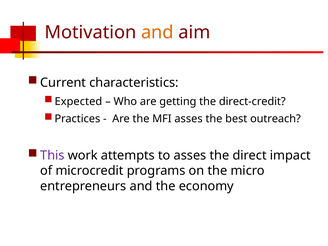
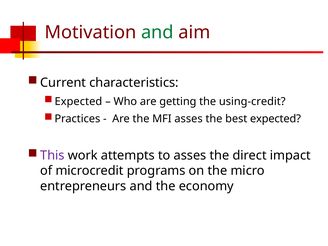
and at (157, 32) colour: orange -> green
direct-credit: direct-credit -> using-credit
best outreach: outreach -> expected
